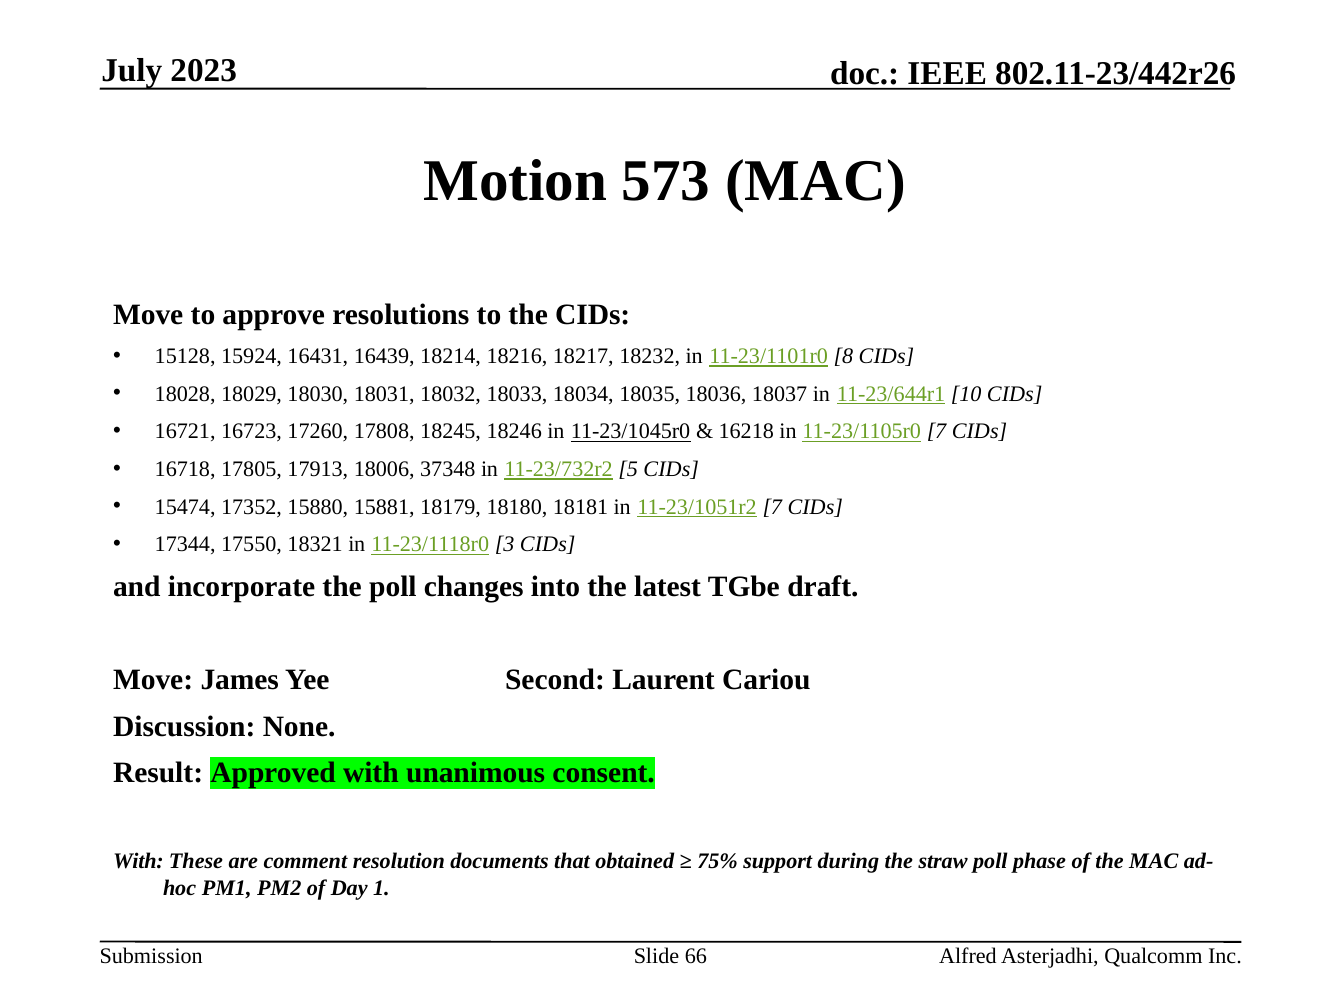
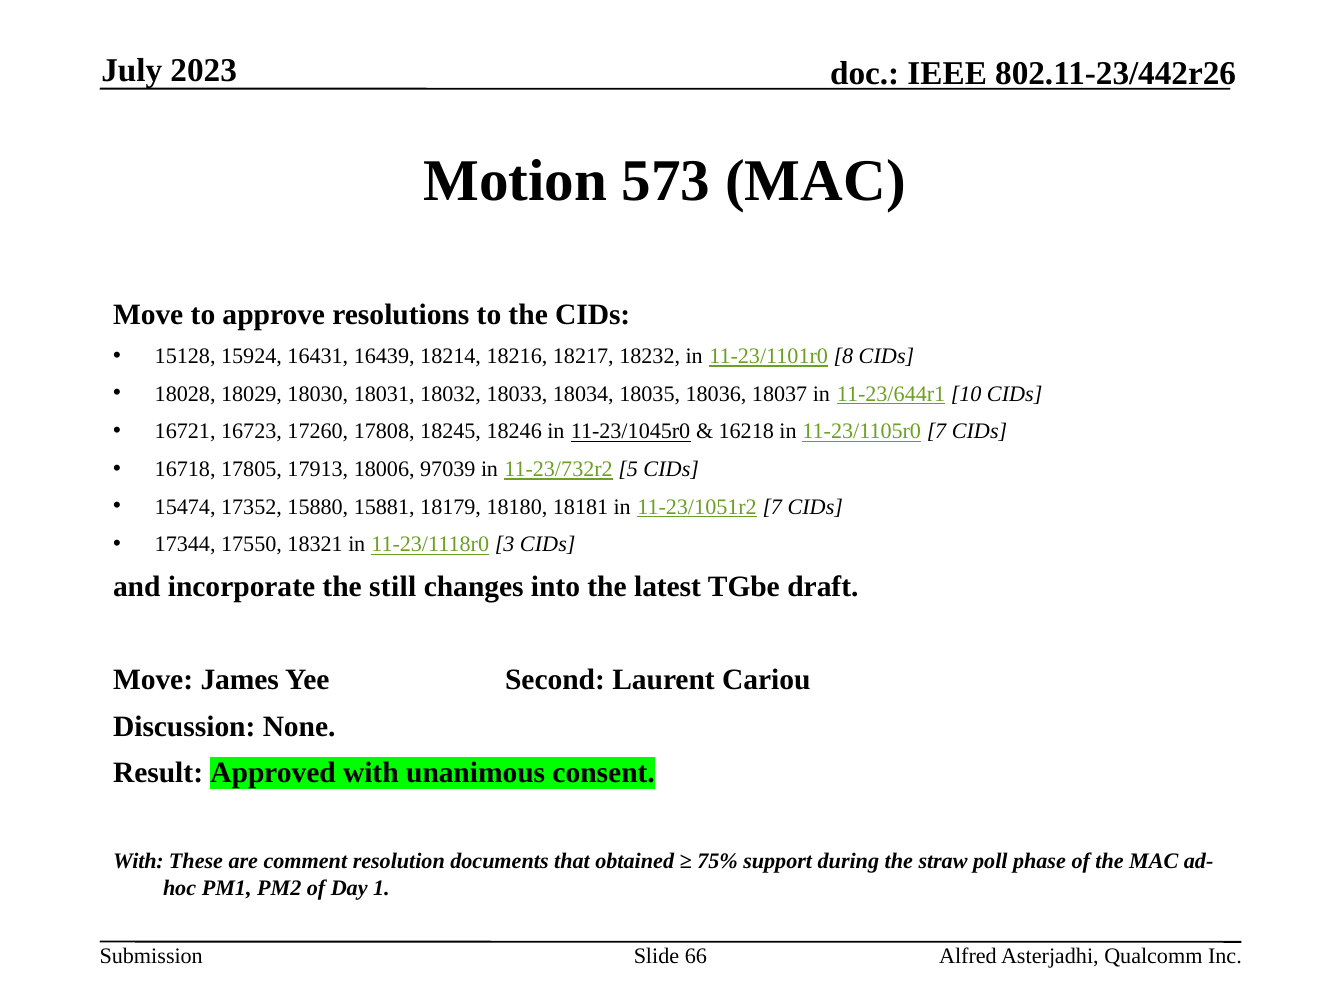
37348: 37348 -> 97039
the poll: poll -> still
